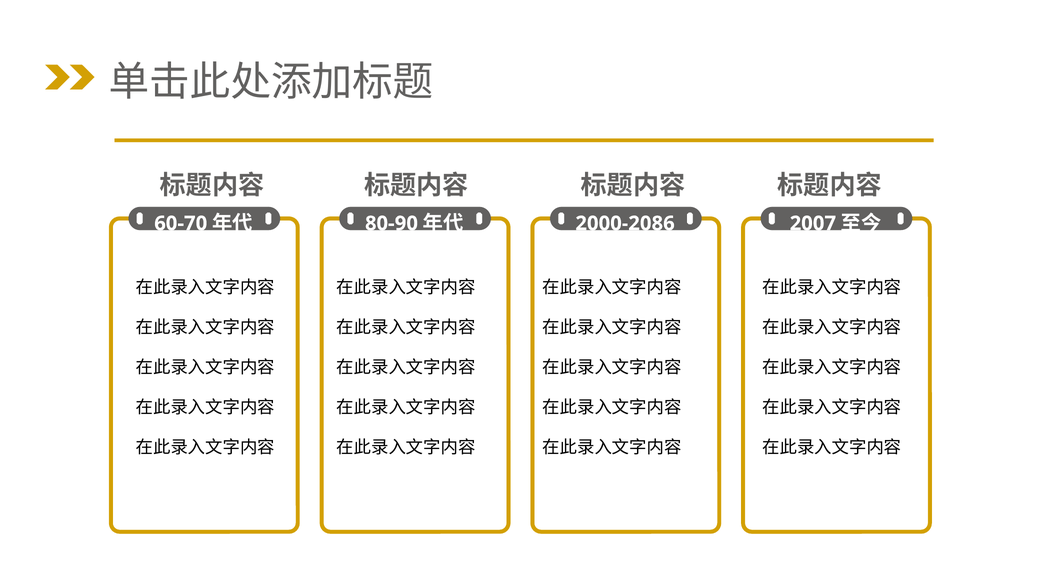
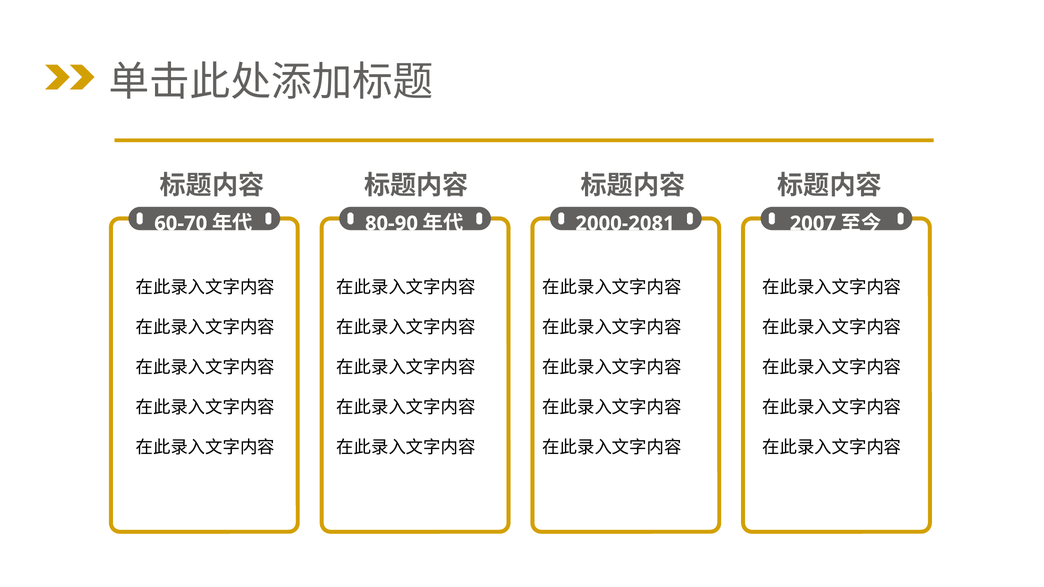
2000-2086: 2000-2086 -> 2000-2081
